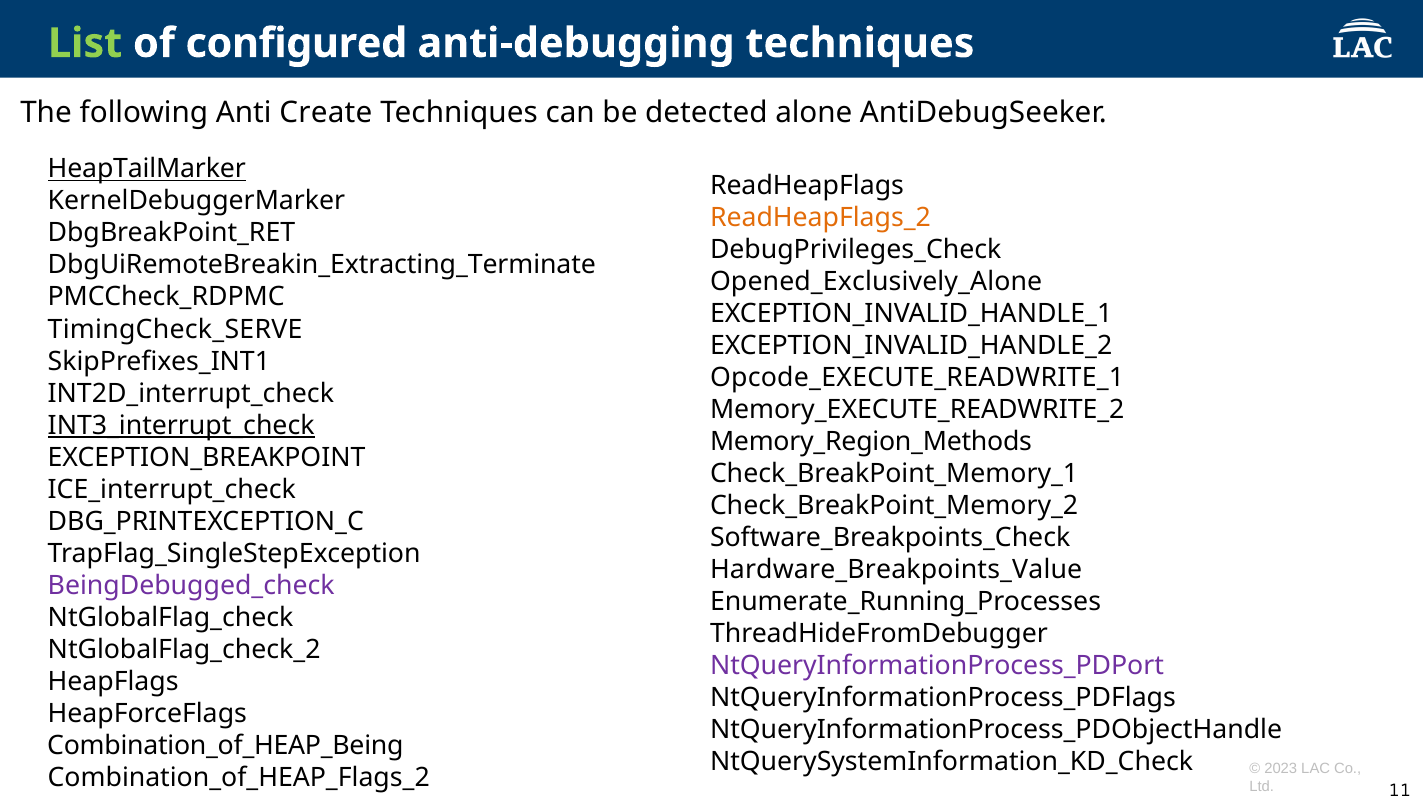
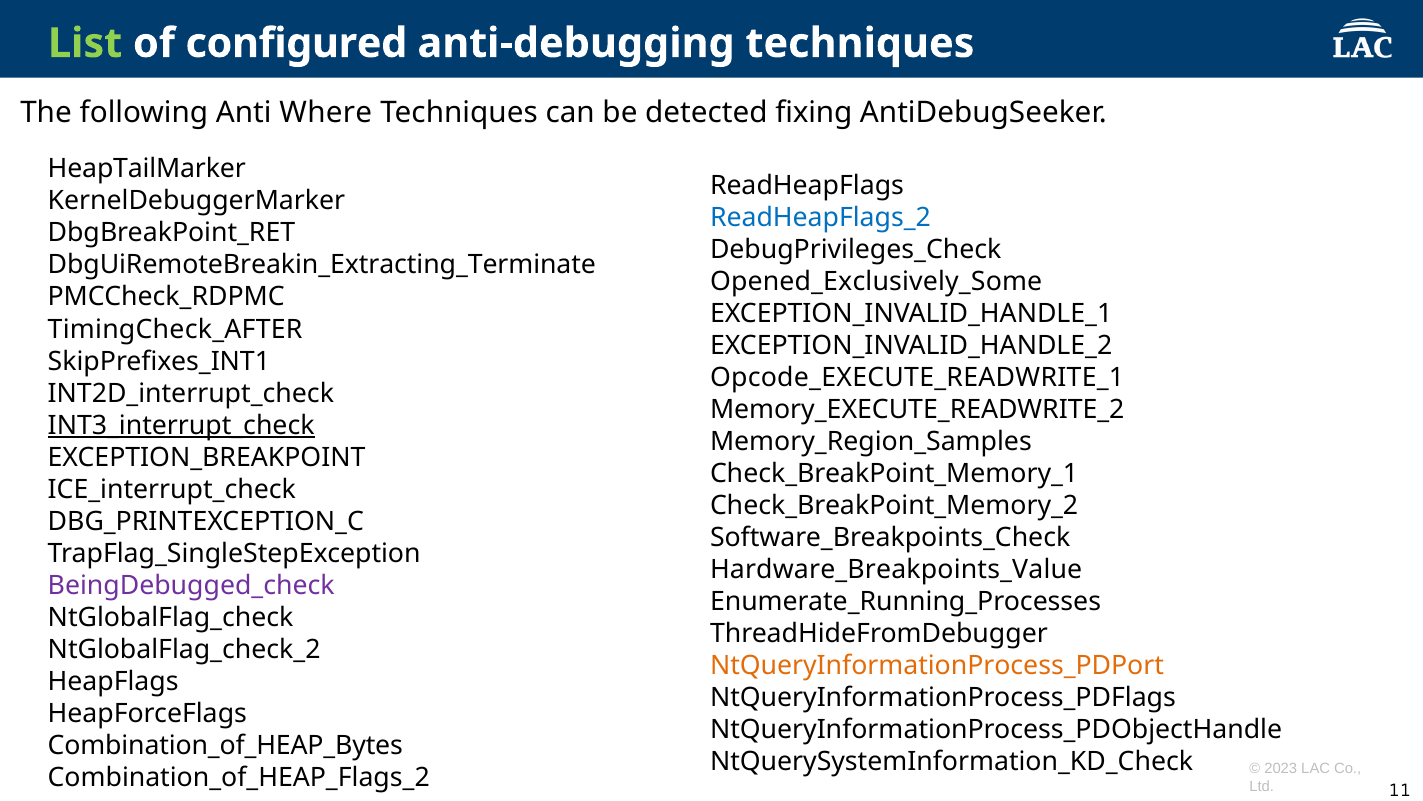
Create: Create -> Where
alone: alone -> fixing
HeapTailMarker underline: present -> none
ReadHeapFlags_2 colour: orange -> blue
Opened_Exclusively_Alone: Opened_Exclusively_Alone -> Opened_Exclusively_Some
TimingCheck_SERVE: TimingCheck_SERVE -> TimingCheck_AFTER
Memory_Region_Methods: Memory_Region_Methods -> Memory_Region_Samples
NtQueryInformationProcess_PDPort colour: purple -> orange
Combination_of_HEAP_Being: Combination_of_HEAP_Being -> Combination_of_HEAP_Bytes
